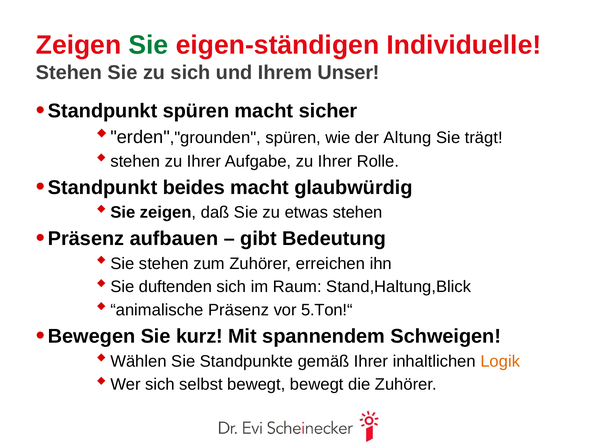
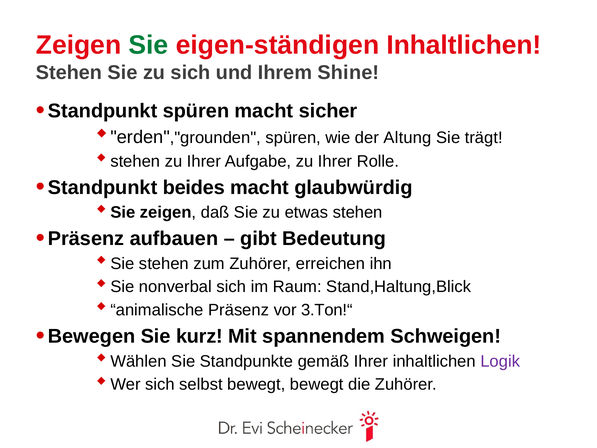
eigen-ständigen Individuelle: Individuelle -> Inhaltlichen
Unser: Unser -> Shine
duftenden: duftenden -> nonverbal
5.Ton!“: 5.Ton!“ -> 3.Ton!“
Logik colour: orange -> purple
